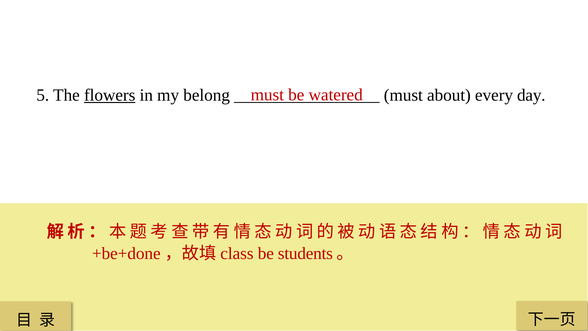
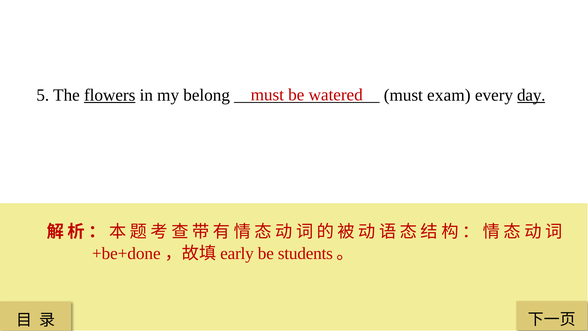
about: about -> exam
day underline: none -> present
class: class -> early
